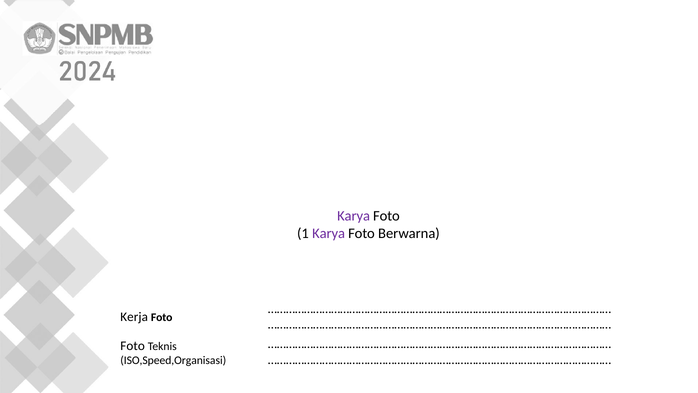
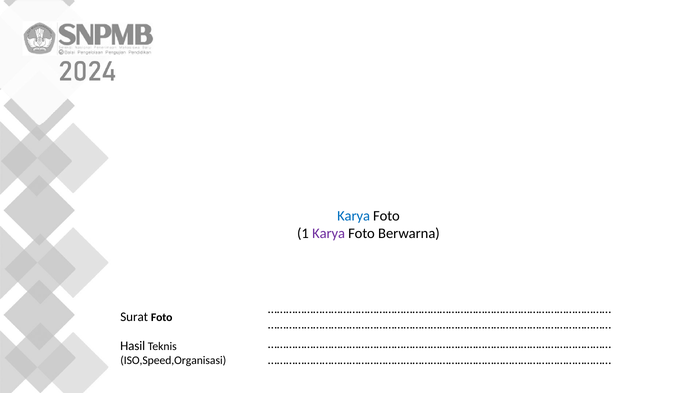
Karya at (354, 216) colour: purple -> blue
Kerja: Kerja -> Surat
Foto at (133, 346): Foto -> Hasil
